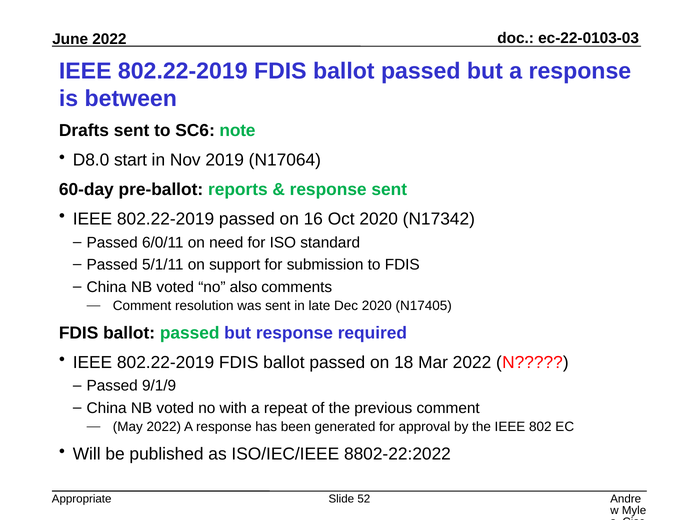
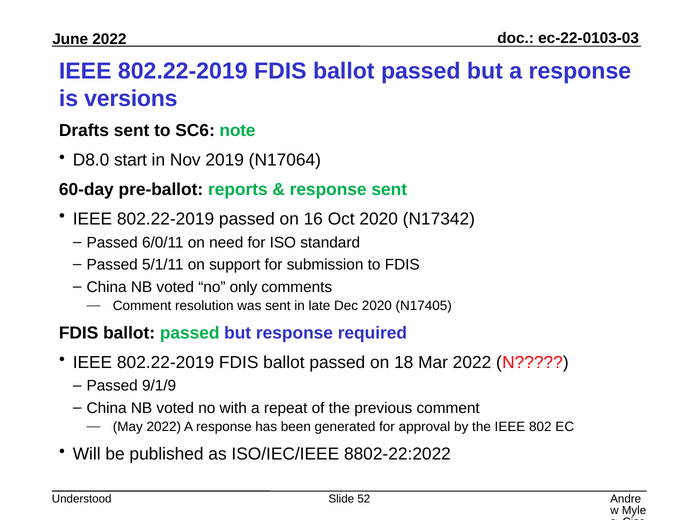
between: between -> versions
also: also -> only
Appropriate: Appropriate -> Understood
